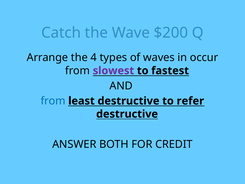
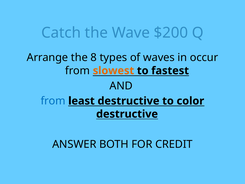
4: 4 -> 8
slowest colour: purple -> orange
refer: refer -> color
